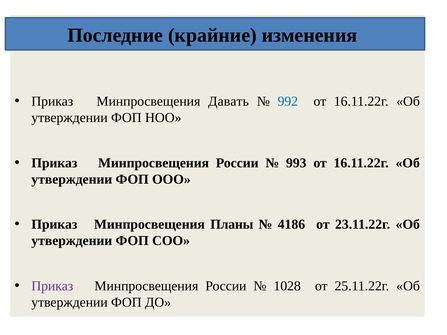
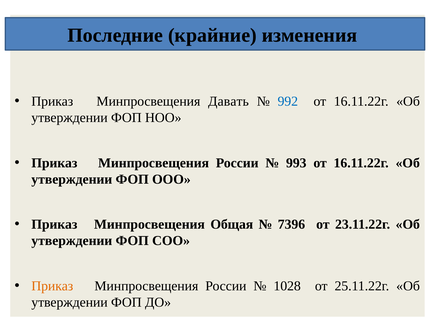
Планы: Планы -> Общая
4186: 4186 -> 7396
Приказ at (52, 286) colour: purple -> orange
